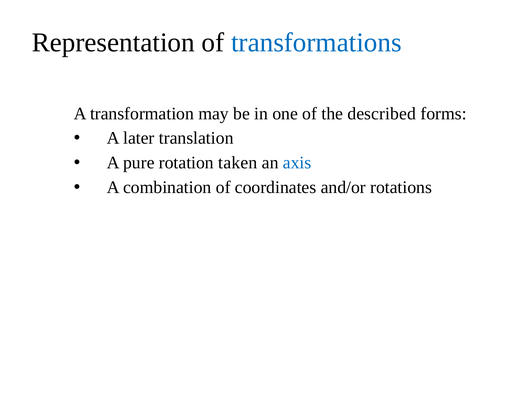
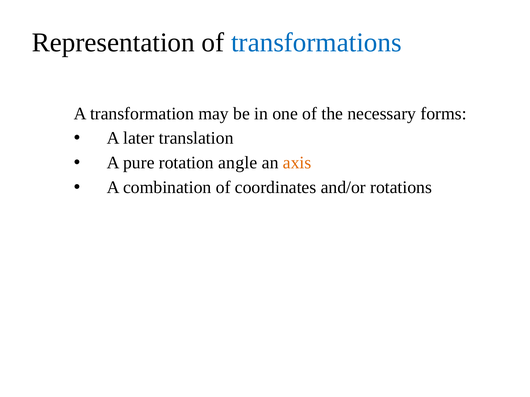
described: described -> necessary
taken: taken -> angle
axis colour: blue -> orange
